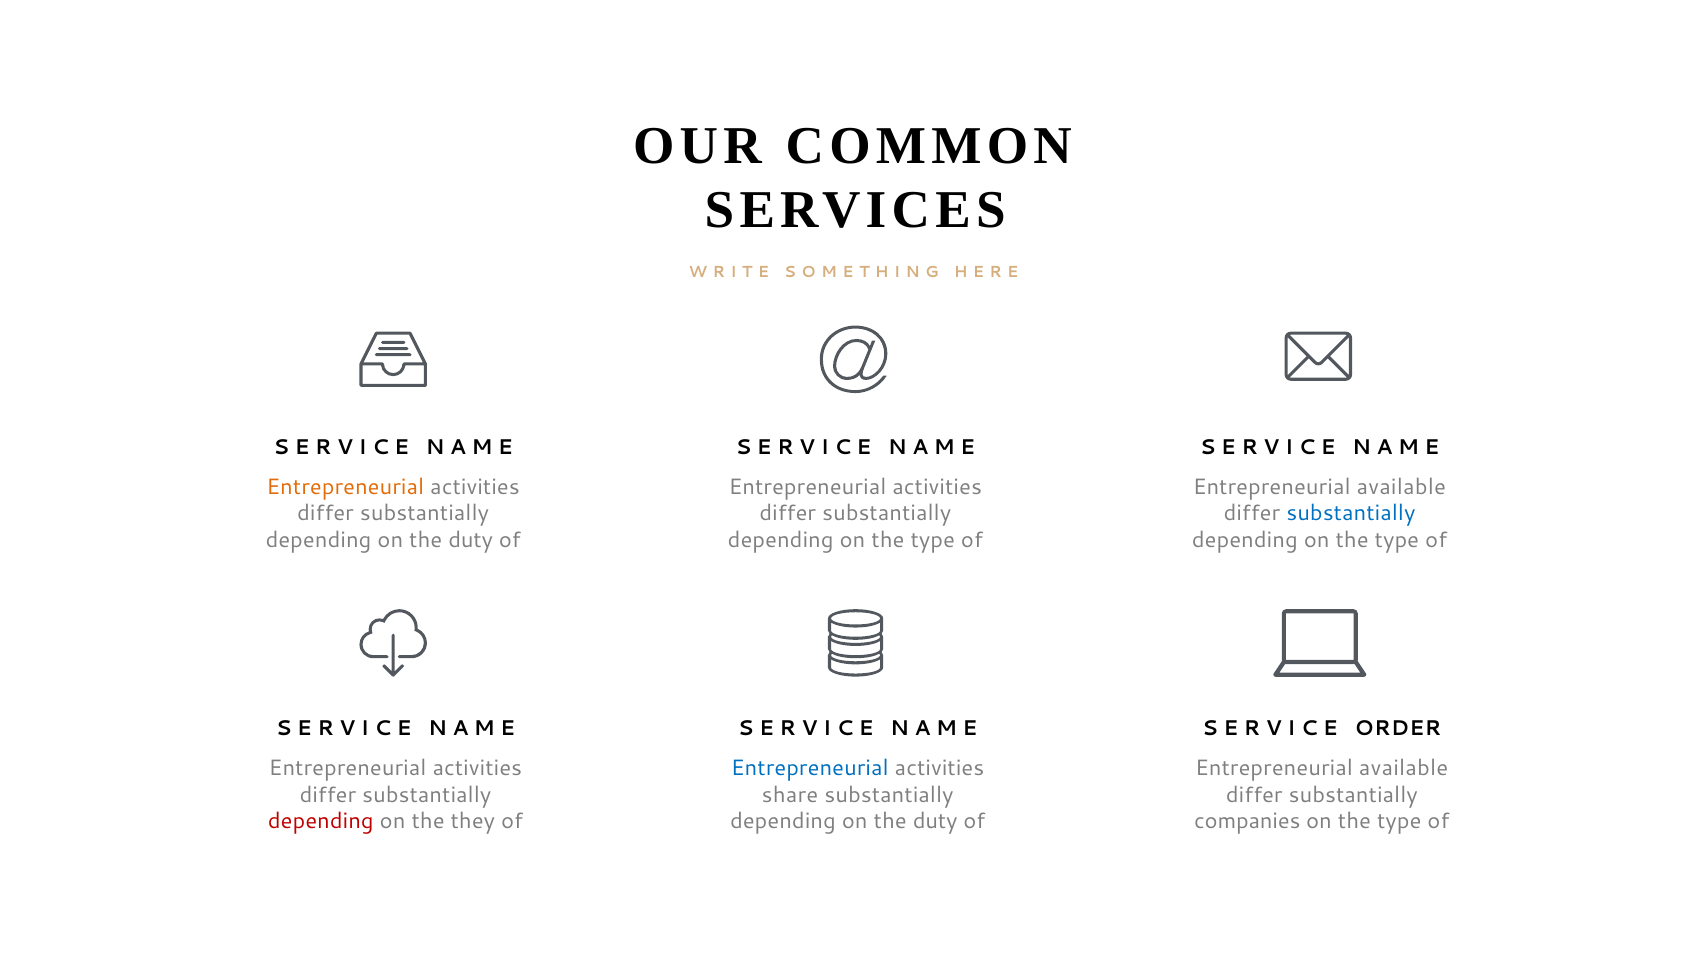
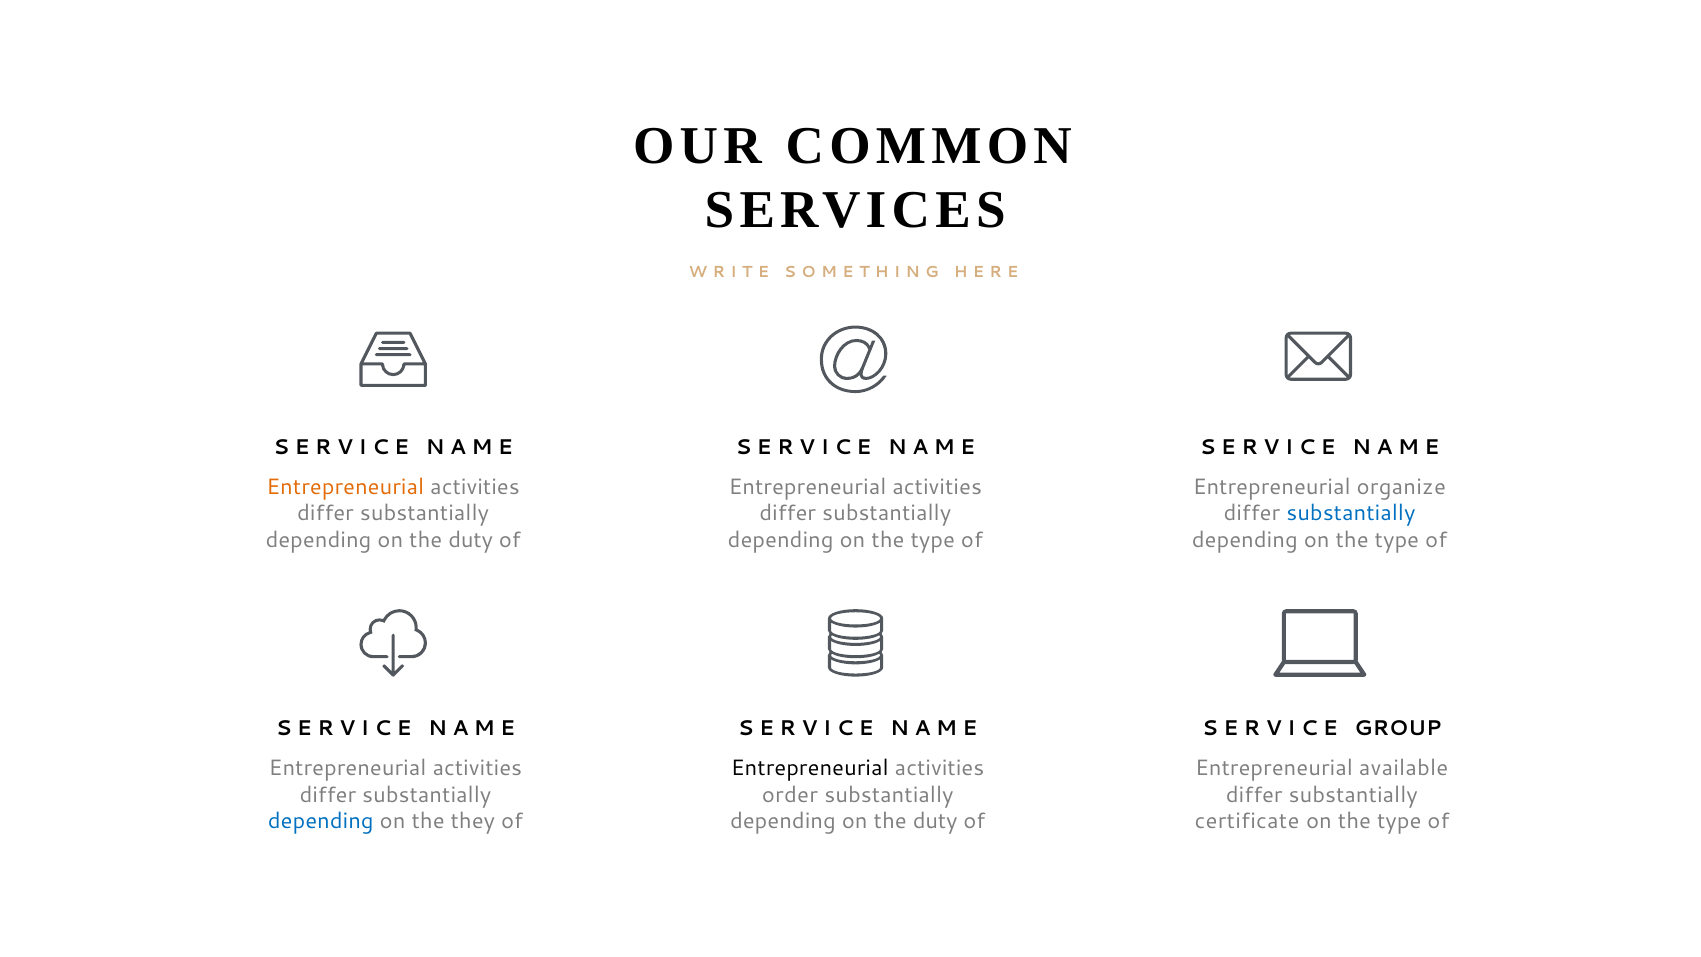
available at (1401, 487): available -> organize
ORDER: ORDER -> GROUP
Entrepreneurial at (810, 768) colour: blue -> black
share: share -> order
depending at (321, 821) colour: red -> blue
companies: companies -> certificate
